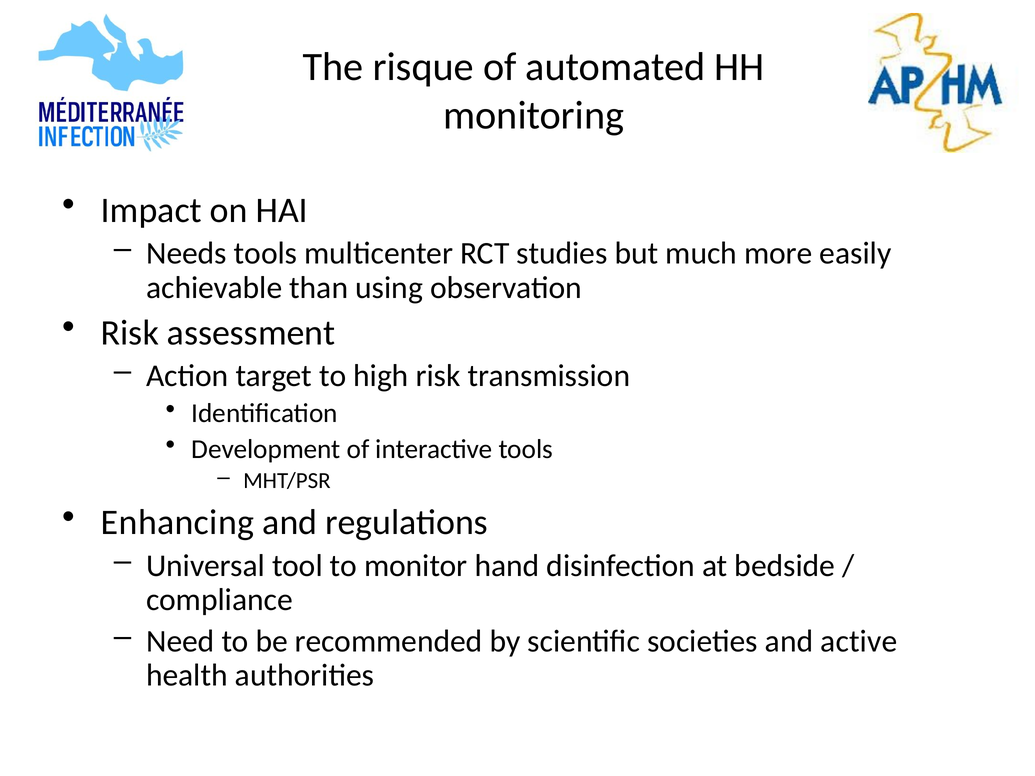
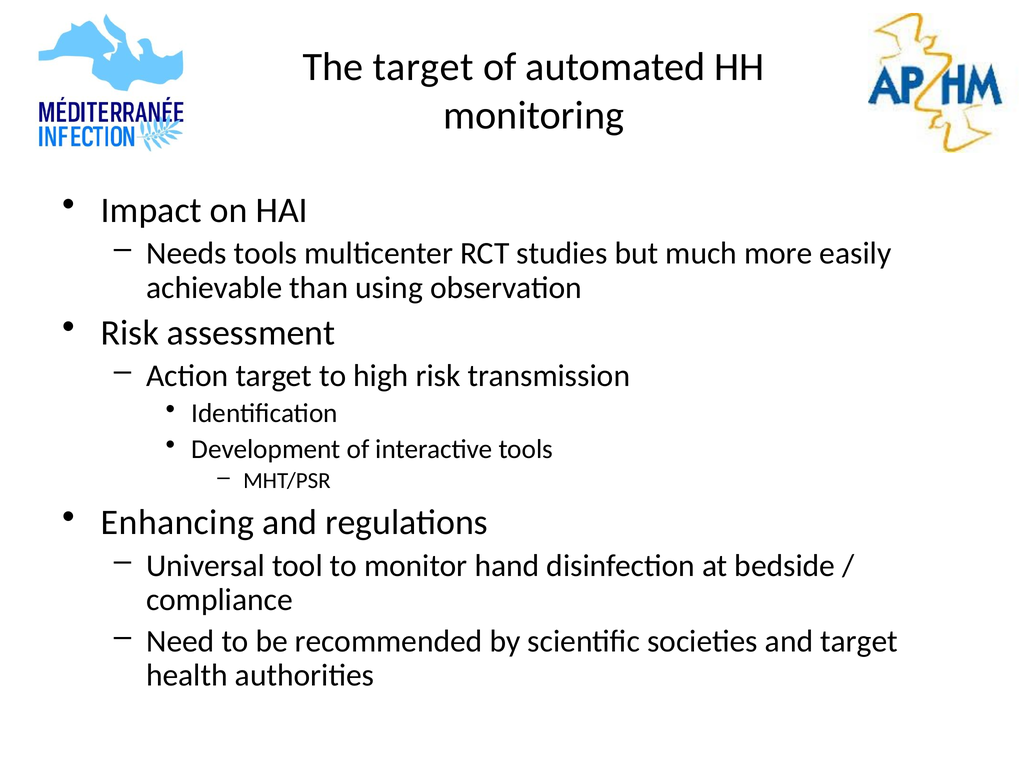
The risque: risque -> target
and active: active -> target
